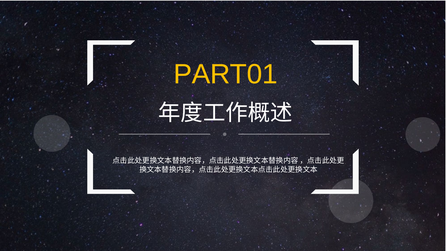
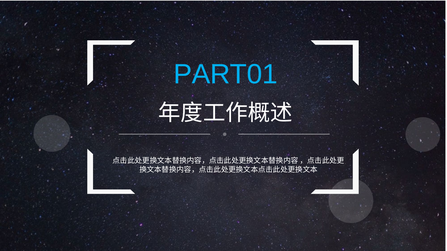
PART01 colour: yellow -> light blue
